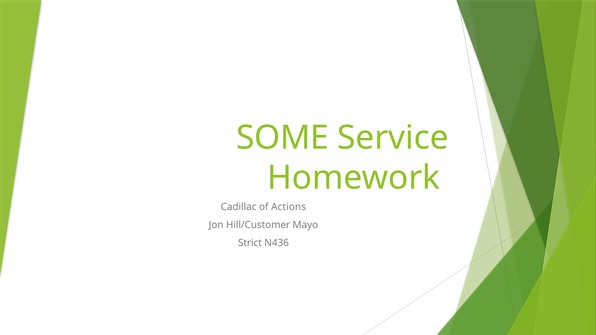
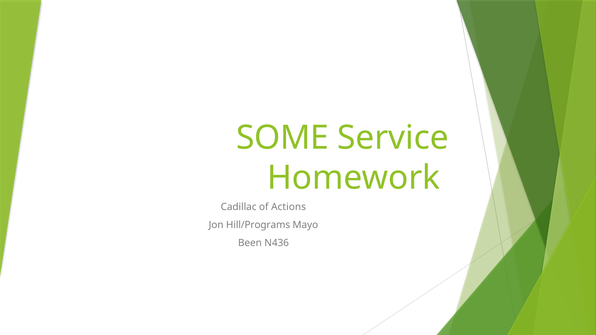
Hill/Customer: Hill/Customer -> Hill/Programs
Strict: Strict -> Been
